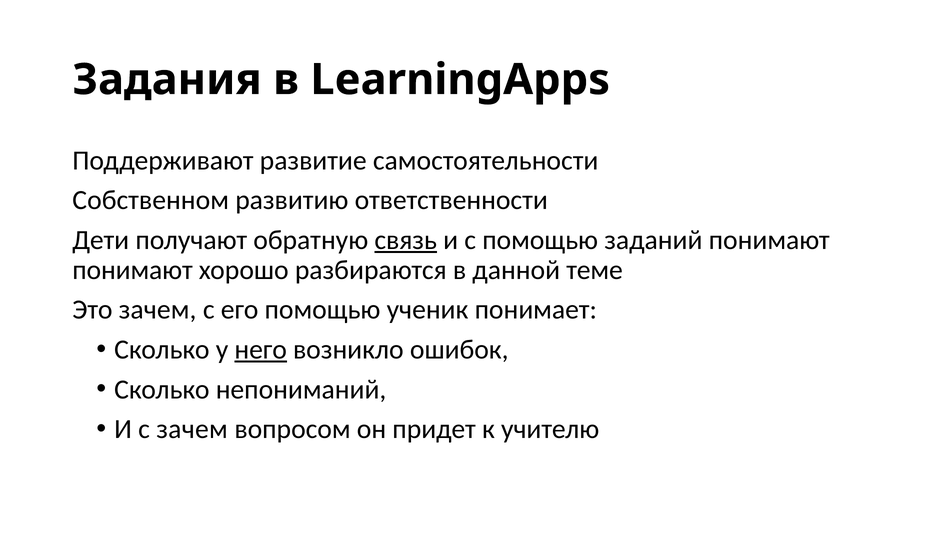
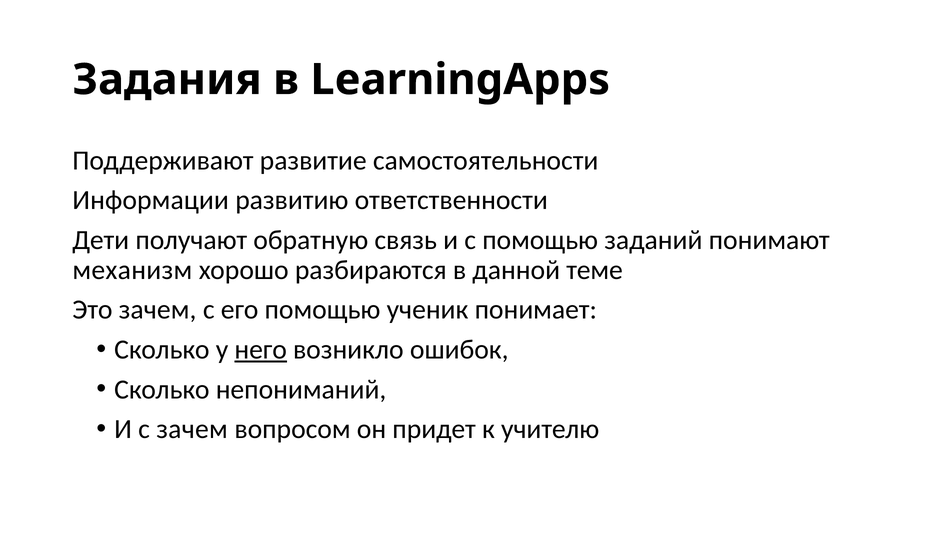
Собственном: Собственном -> Информации
связь underline: present -> none
понимают at (133, 270): понимают -> механизм
